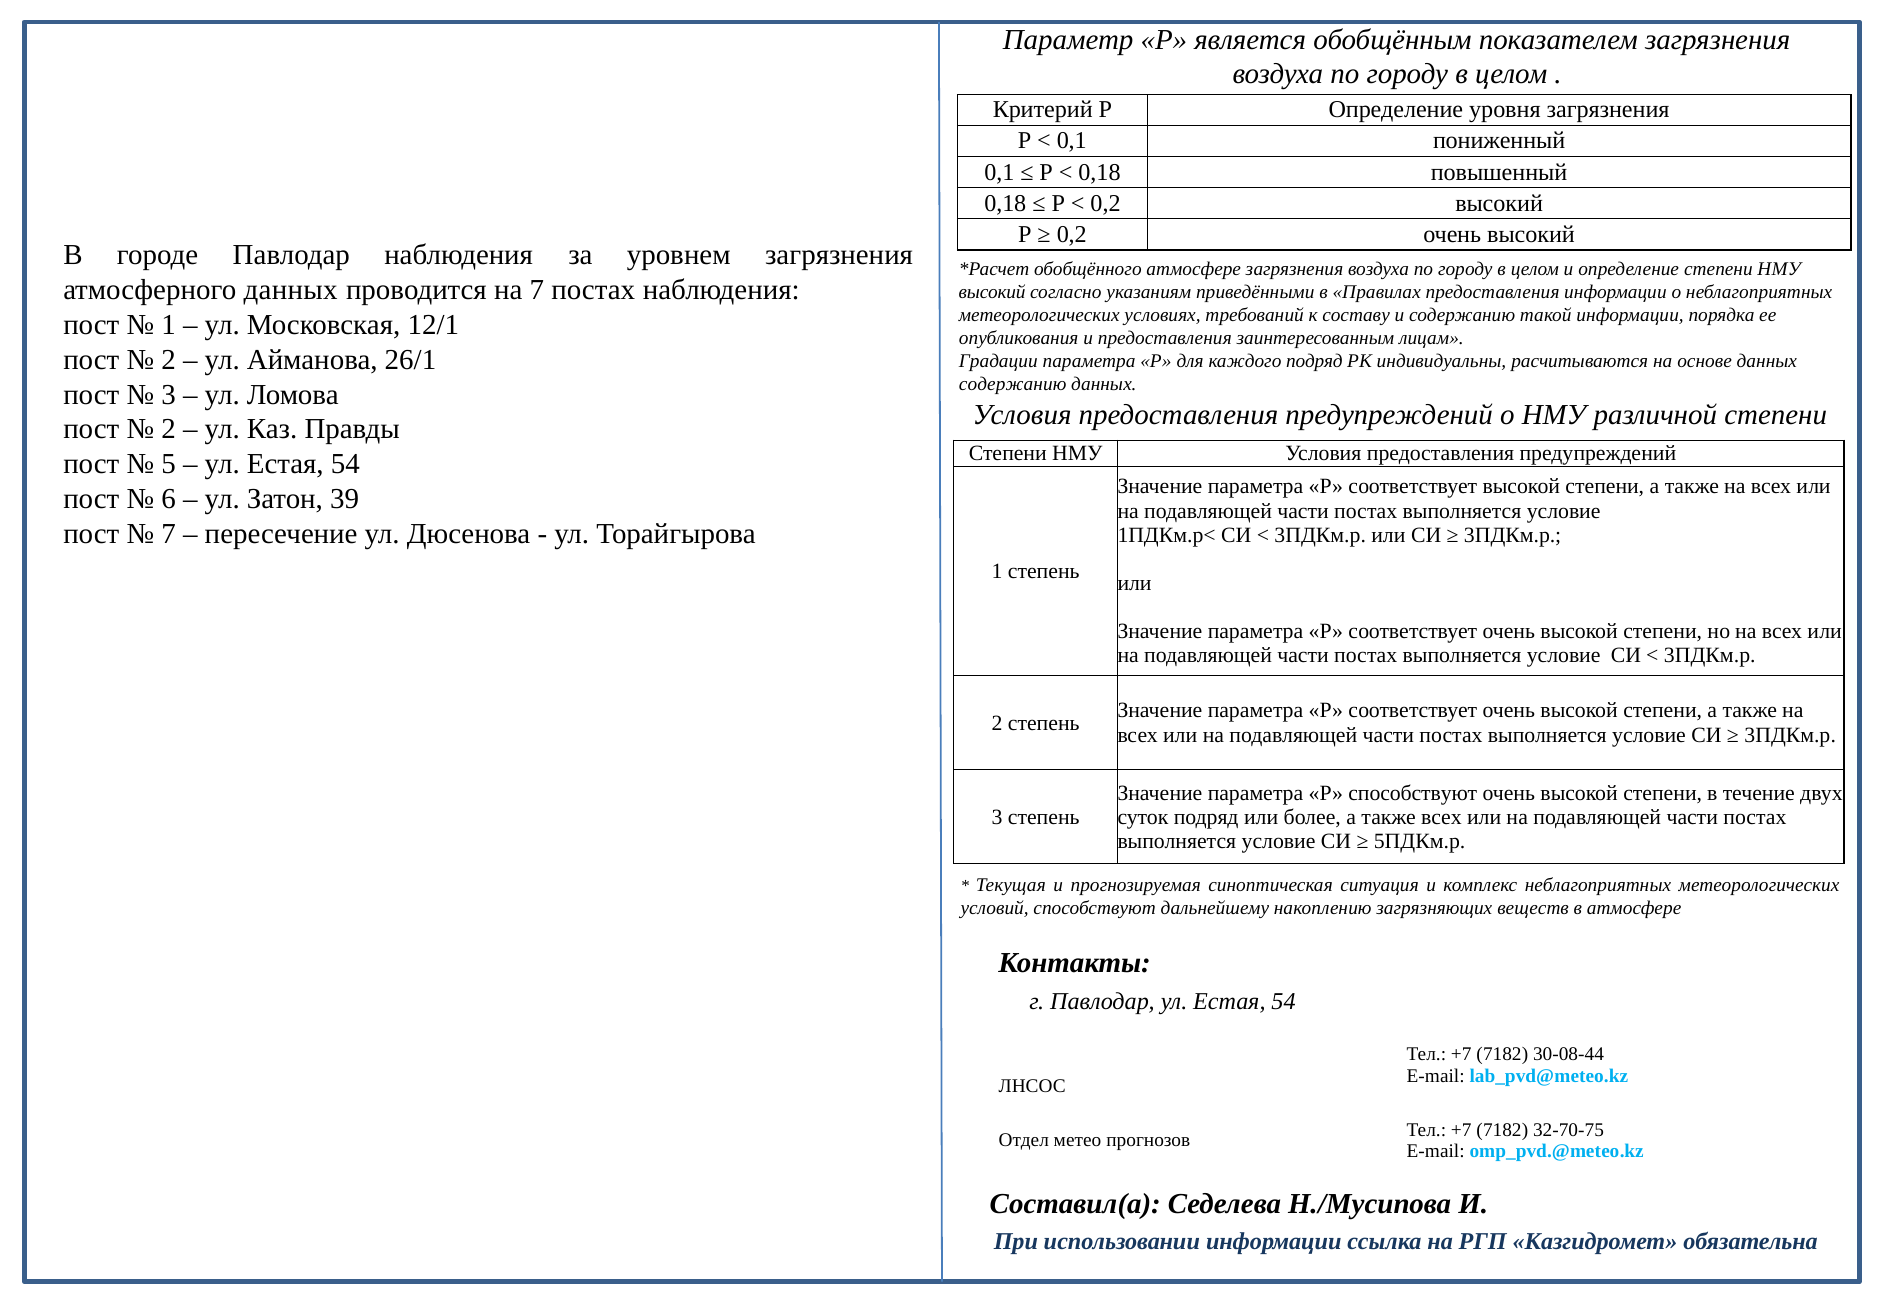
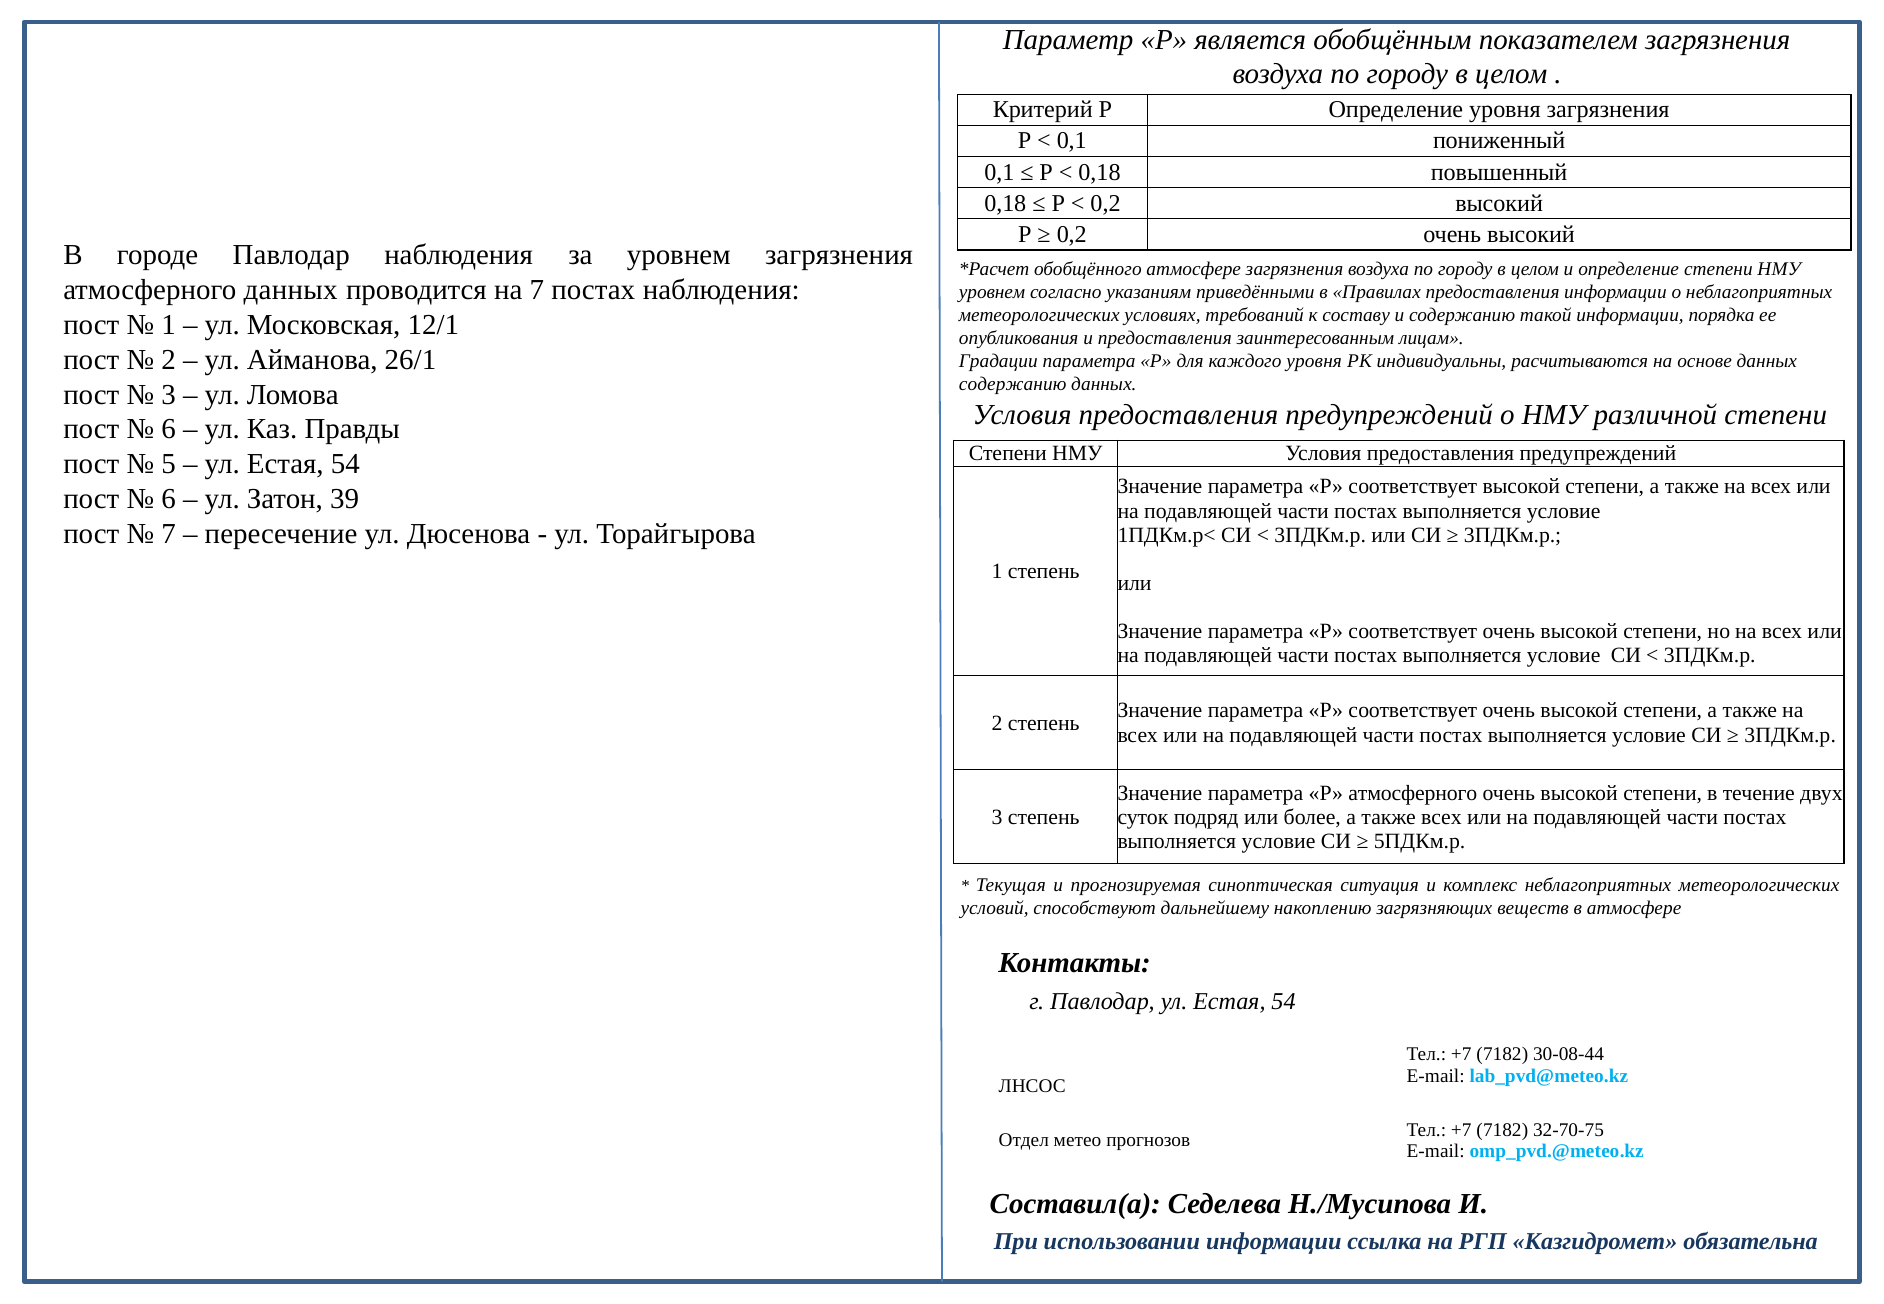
высокий at (992, 292): высокий -> уровнем
каждого подряд: подряд -> уровня
2 at (169, 429): 2 -> 6
Р способствуют: способствуют -> атмосферного
